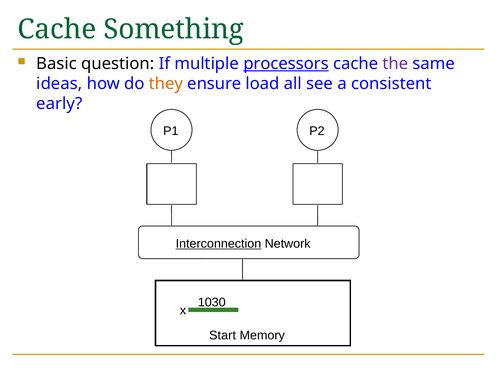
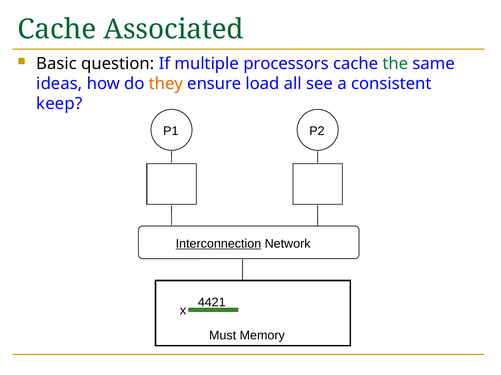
Something: Something -> Associated
processors underline: present -> none
the colour: purple -> green
early: early -> keep
1030: 1030 -> 4421
Start: Start -> Must
